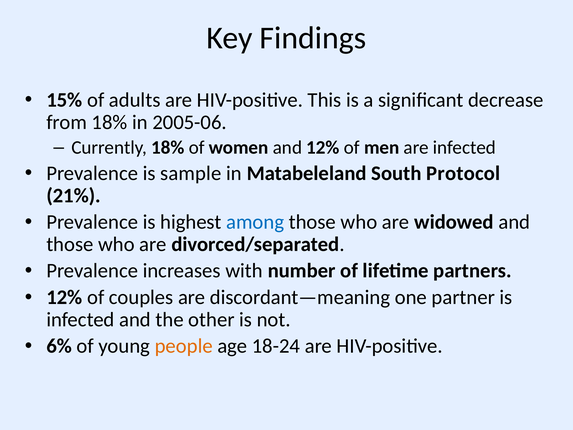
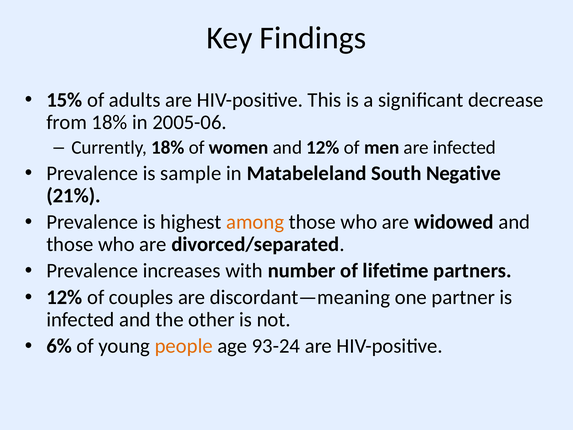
Protocol: Protocol -> Negative
among colour: blue -> orange
18-24: 18-24 -> 93-24
